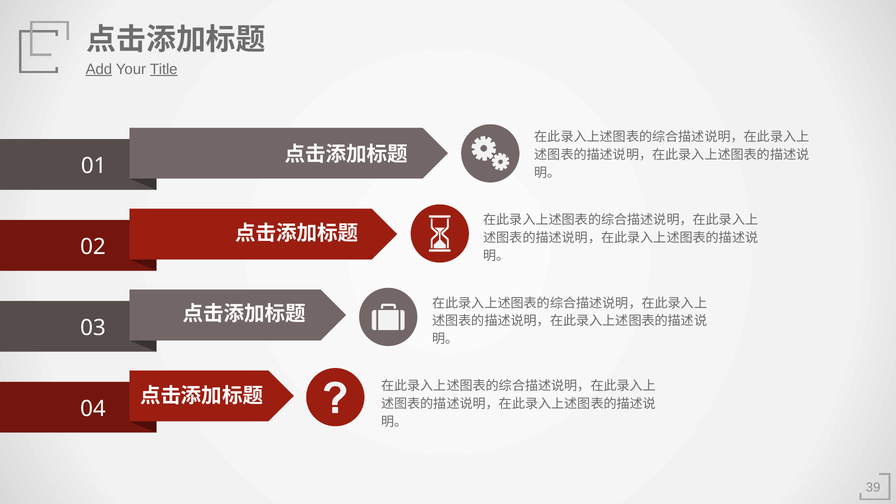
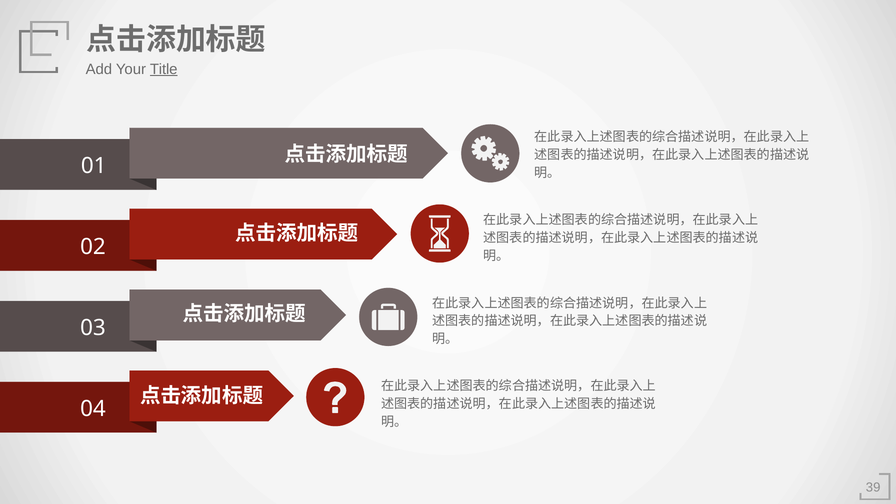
Add underline: present -> none
